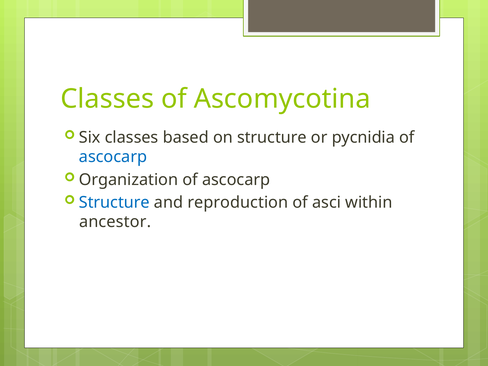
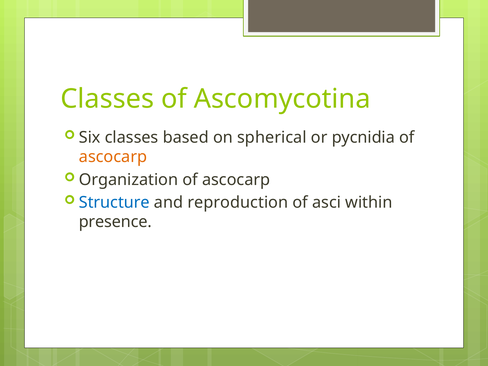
on structure: structure -> spherical
ascocarp at (113, 157) colour: blue -> orange
ancestor: ancestor -> presence
